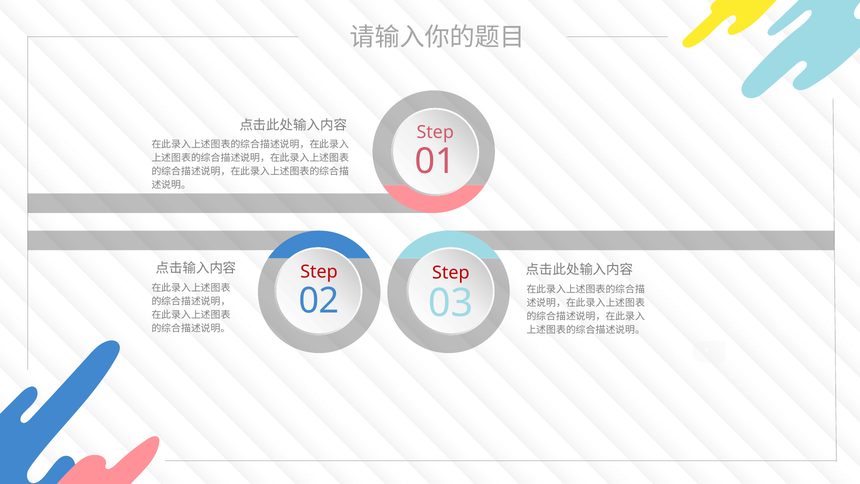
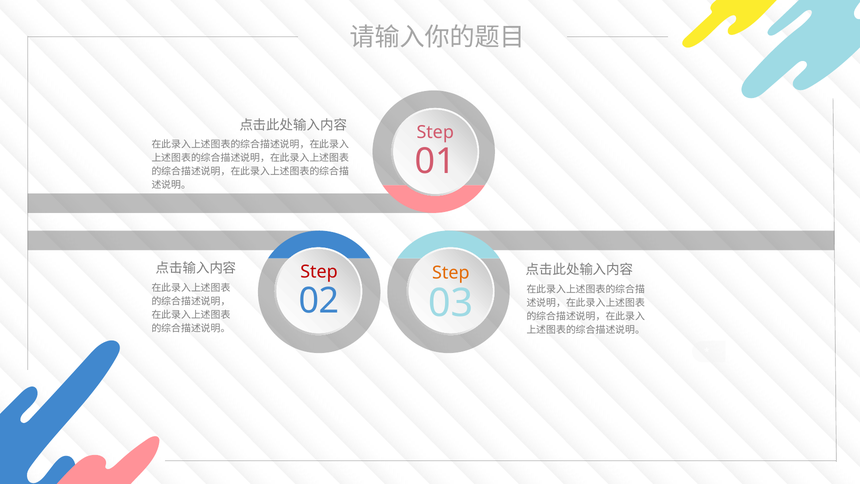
Step at (451, 272) colour: red -> orange
